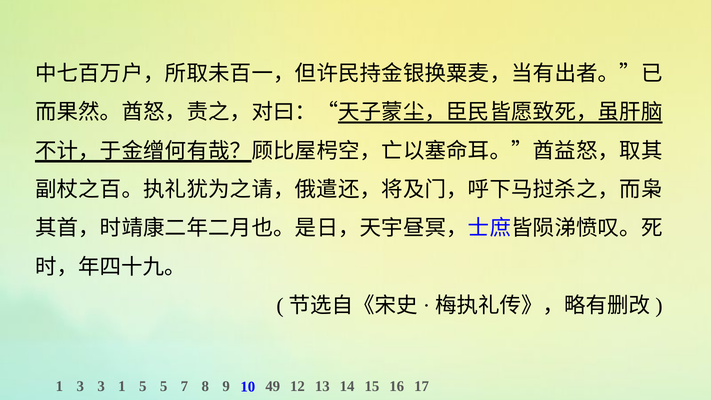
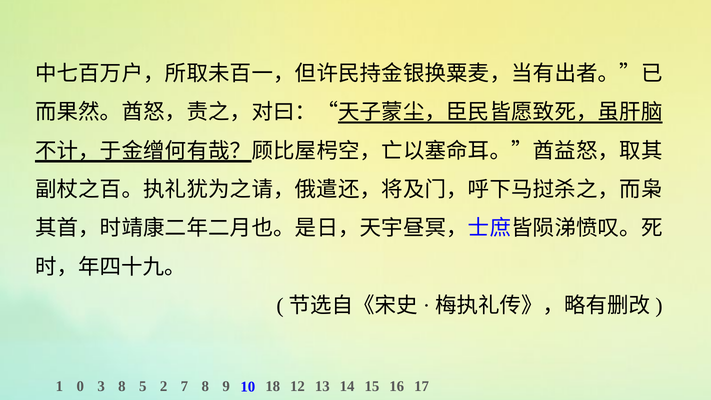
1 3: 3 -> 0
3 1: 1 -> 8
5 5: 5 -> 2
49: 49 -> 18
